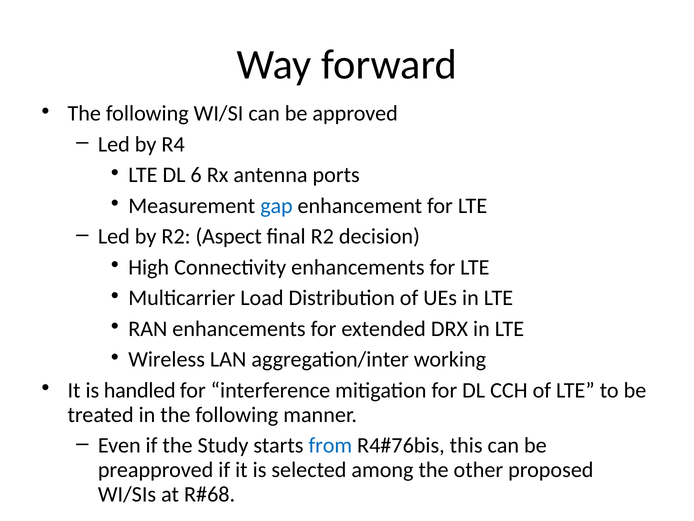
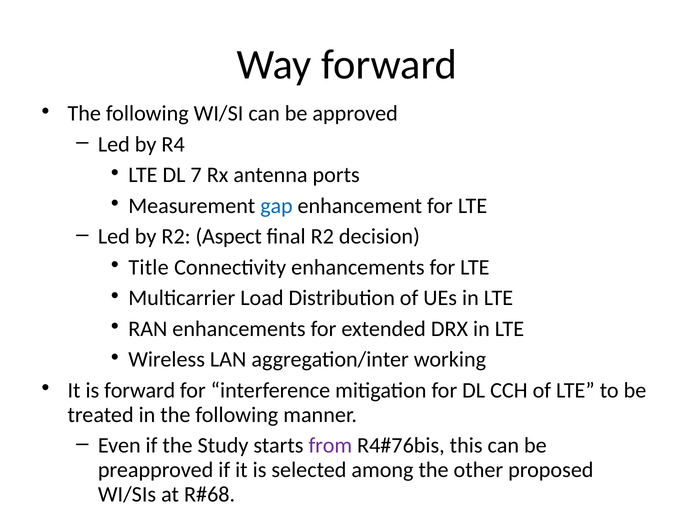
6: 6 -> 7
High: High -> Title
is handled: handled -> forward
from colour: blue -> purple
